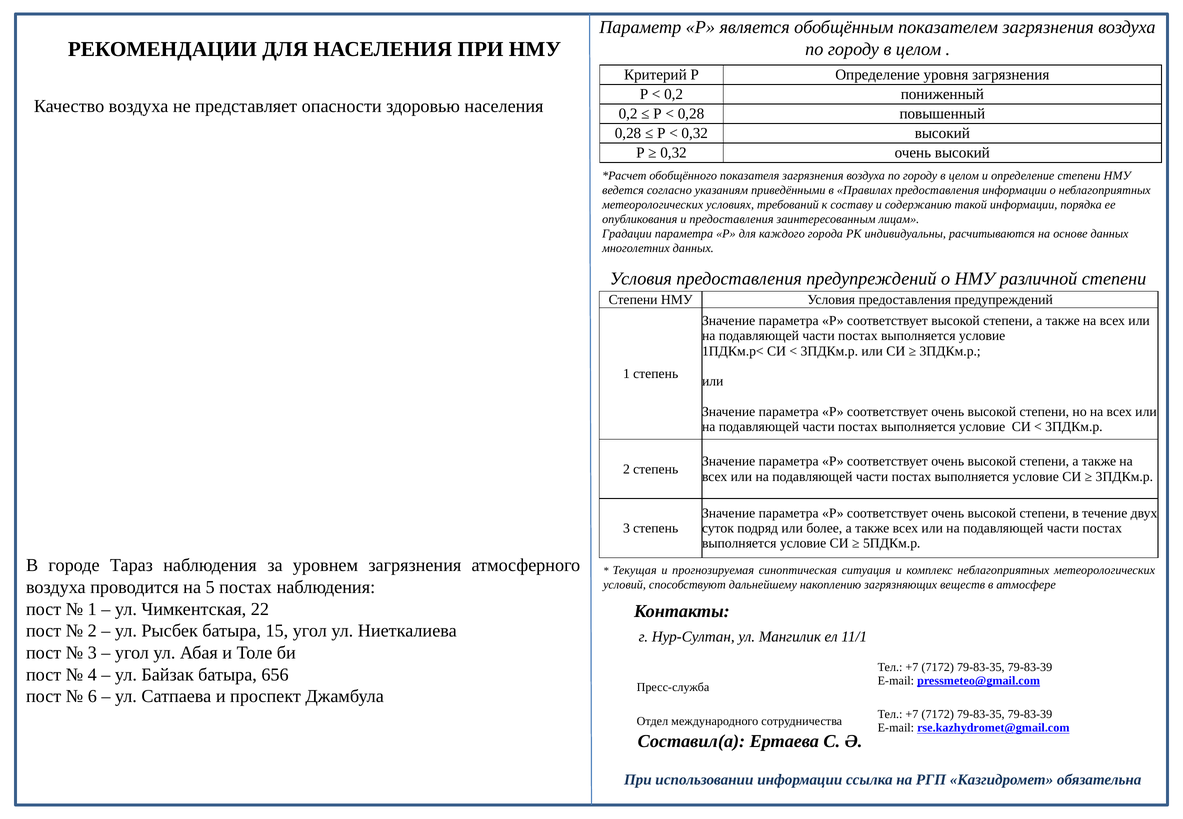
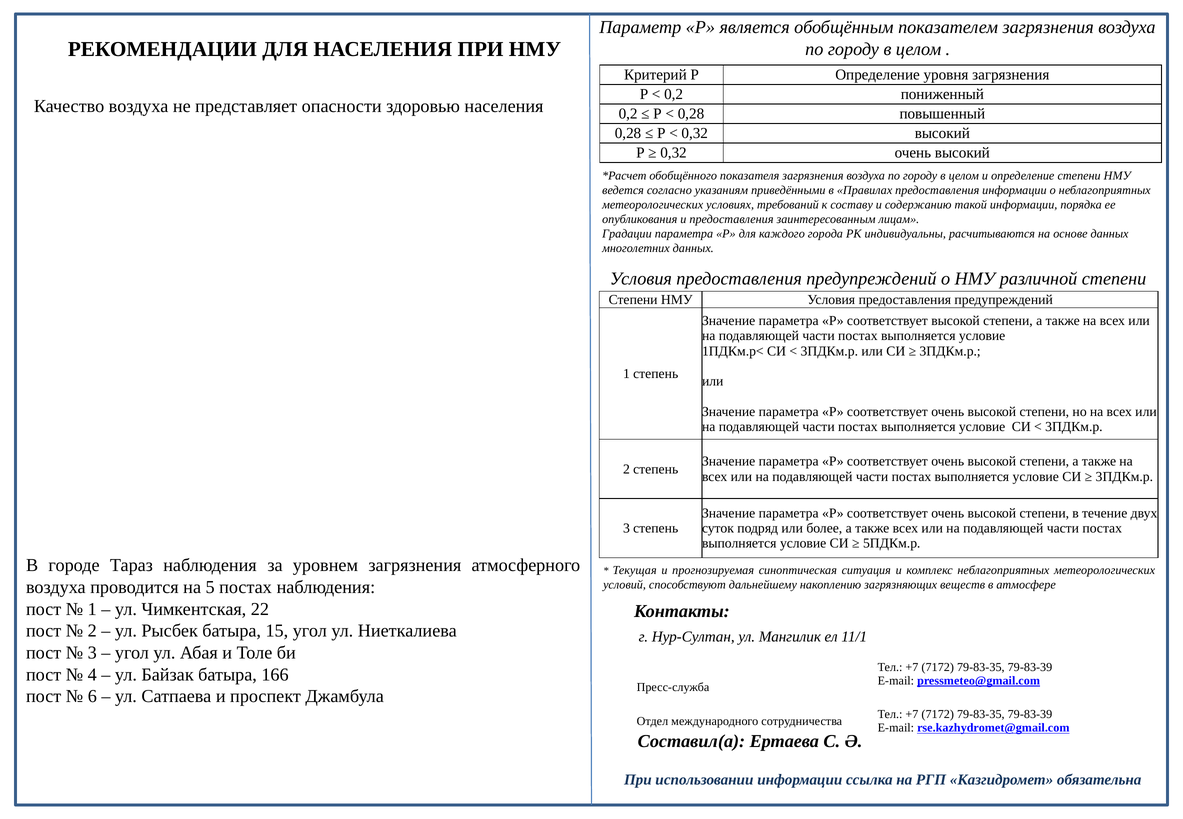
656: 656 -> 166
